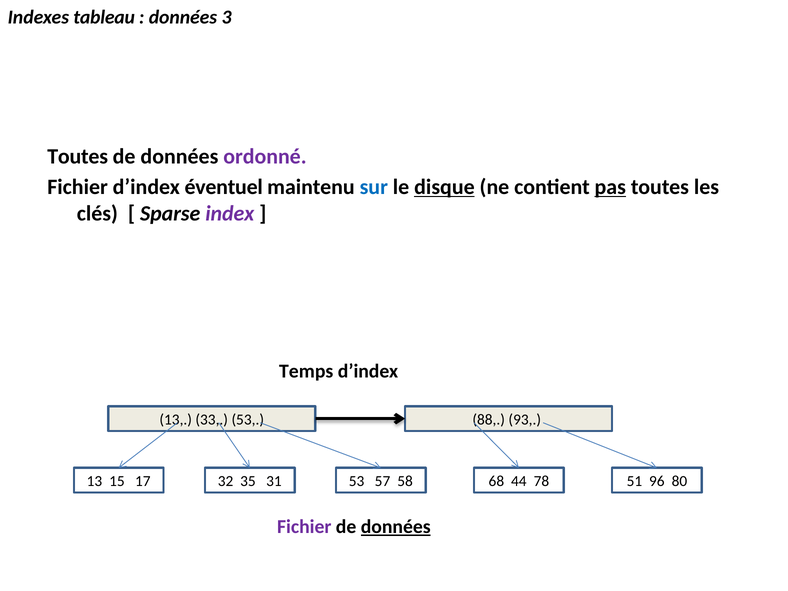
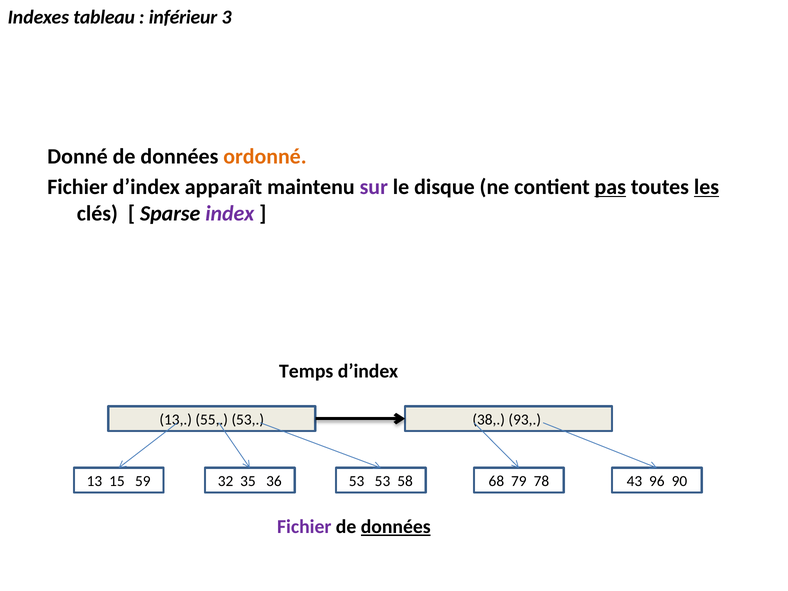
données at (183, 17): données -> inférieur
Toutes at (78, 157): Toutes -> Donné
ordonné colour: purple -> orange
éventuel: éventuel -> apparaît
sur colour: blue -> purple
disque underline: present -> none
les underline: none -> present
33: 33 -> 55
88: 88 -> 38
17: 17 -> 59
31: 31 -> 36
53 57: 57 -> 53
44: 44 -> 79
51: 51 -> 43
80: 80 -> 90
